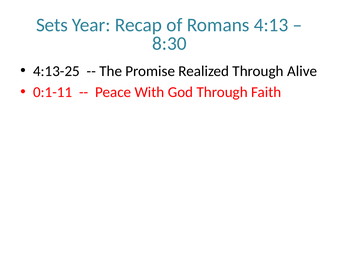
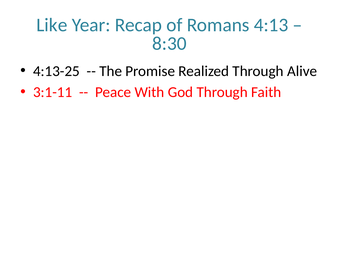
Sets: Sets -> Like
0:1-11: 0:1-11 -> 3:1-11
